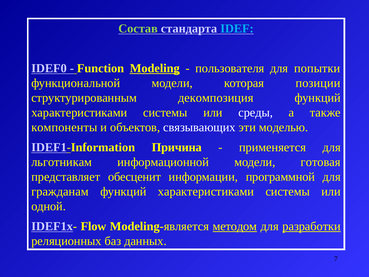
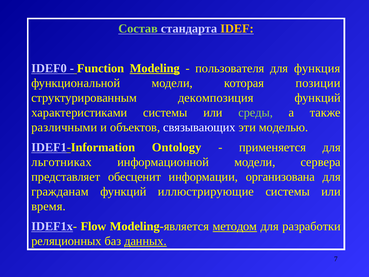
IDEF colour: light blue -> yellow
попытки: попытки -> функция
среды colour: white -> light green
компоненты: компоненты -> различными
Причина: Причина -> Ontology
льготникам: льготникам -> льготниках
готовая: готовая -> сервера
программной: программной -> организована
характеристиками at (206, 191): характеристиками -> иллюстрирующие
одной: одной -> время
разработки underline: present -> none
данных underline: none -> present
